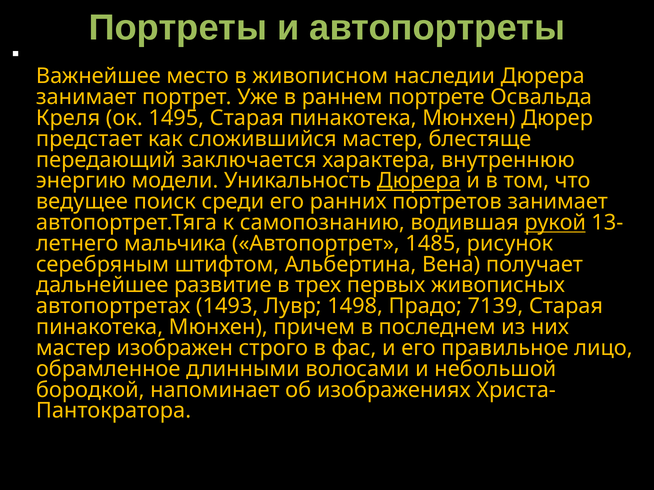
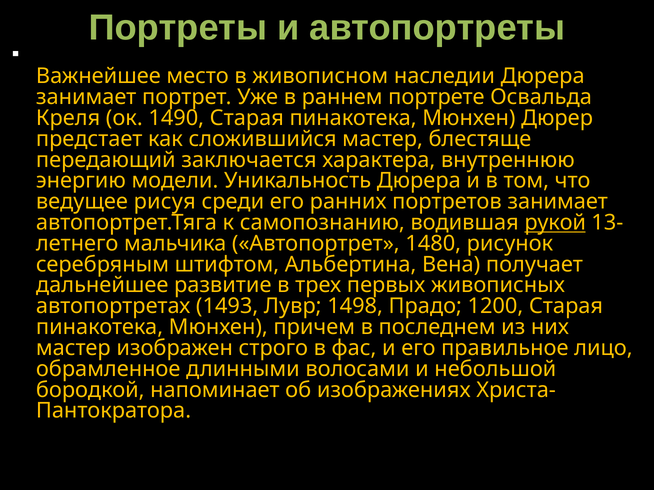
1495: 1495 -> 1490
Дюрера at (419, 181) underline: present -> none
поиск: поиск -> рисуя
1485: 1485 -> 1480
7139: 7139 -> 1200
